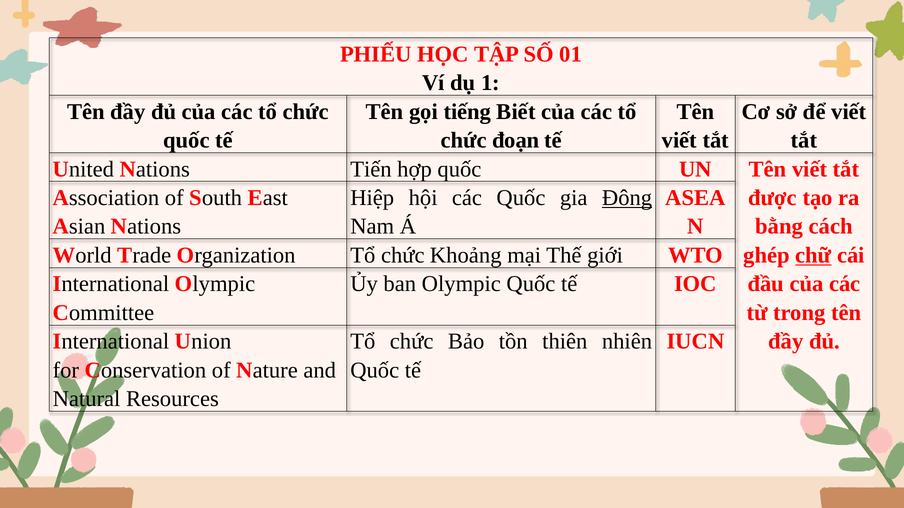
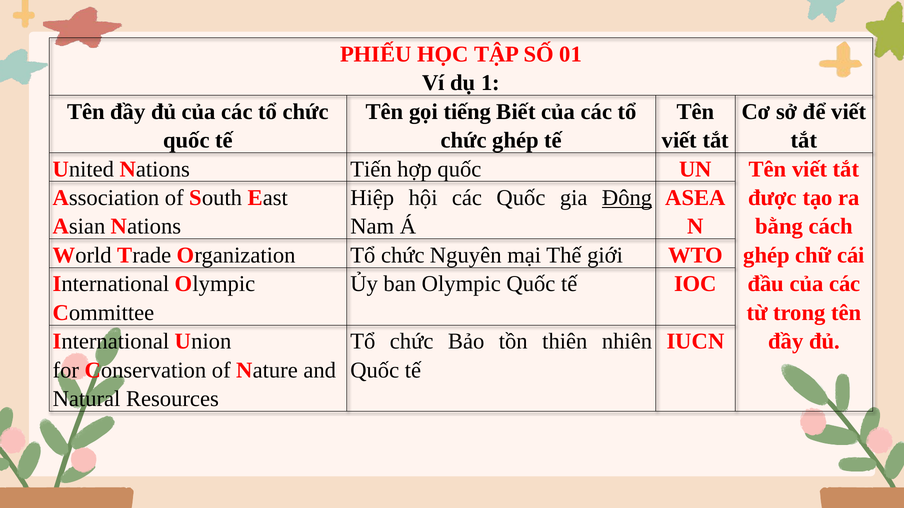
chức đoạn: đoạn -> ghép
chữ underline: present -> none
Khoảng: Khoảng -> Nguyên
